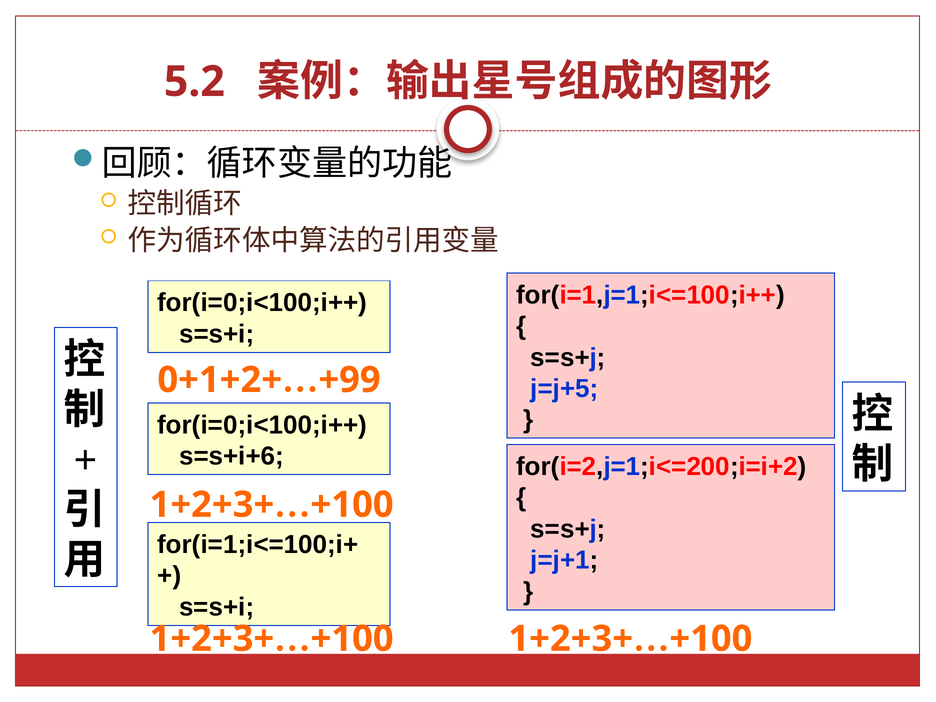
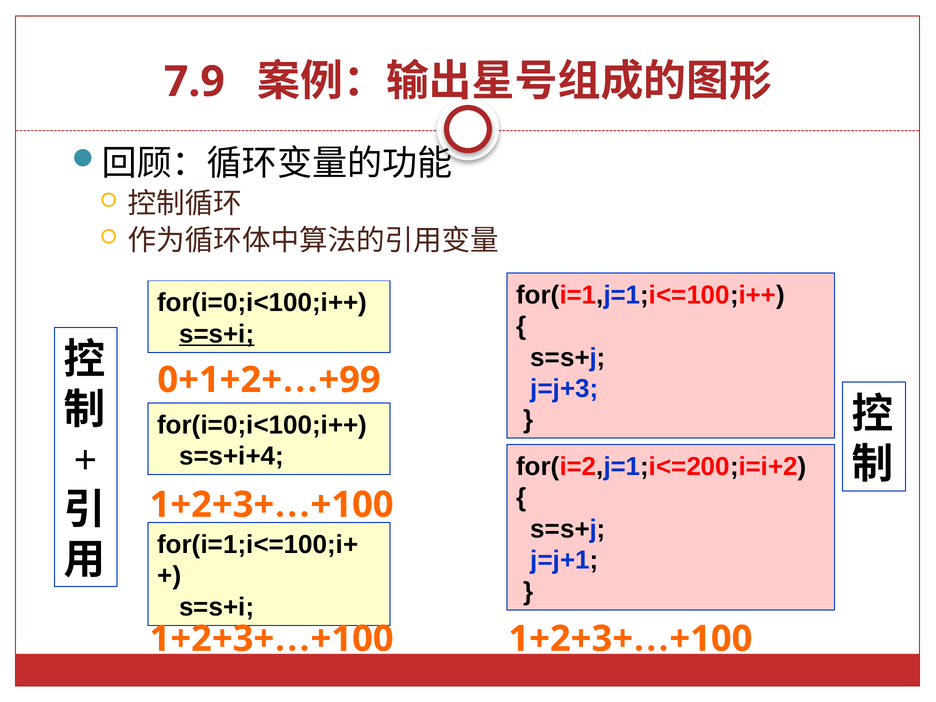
5.2: 5.2 -> 7.9
s=s+i at (217, 334) underline: none -> present
j=j+5: j=j+5 -> j=j+3
s=s+i+6: s=s+i+6 -> s=s+i+4
